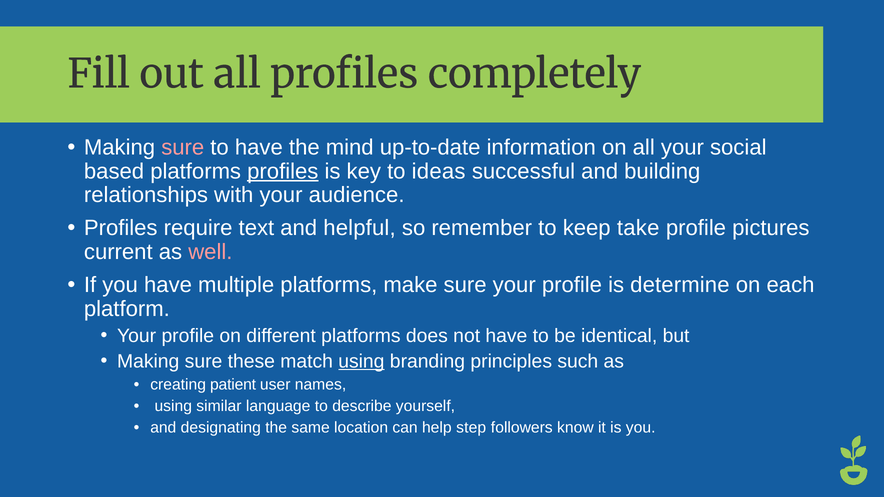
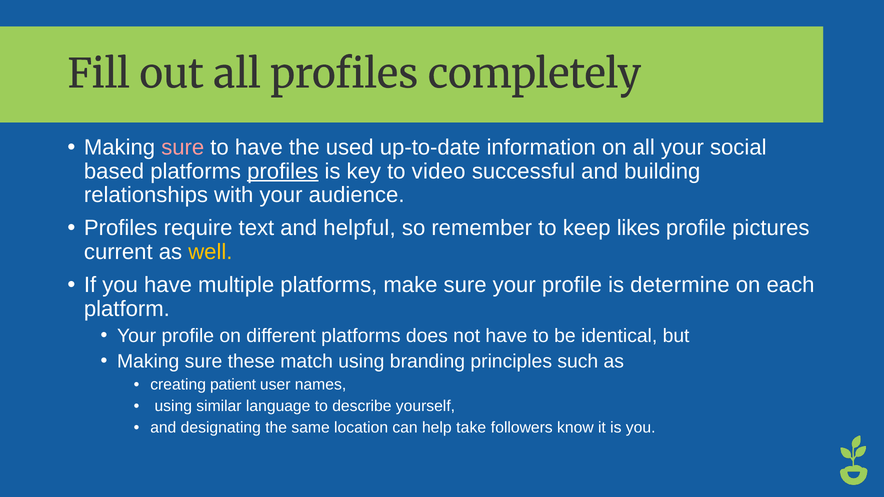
mind: mind -> used
ideas: ideas -> video
take: take -> likes
well colour: pink -> yellow
using at (361, 362) underline: present -> none
step: step -> take
